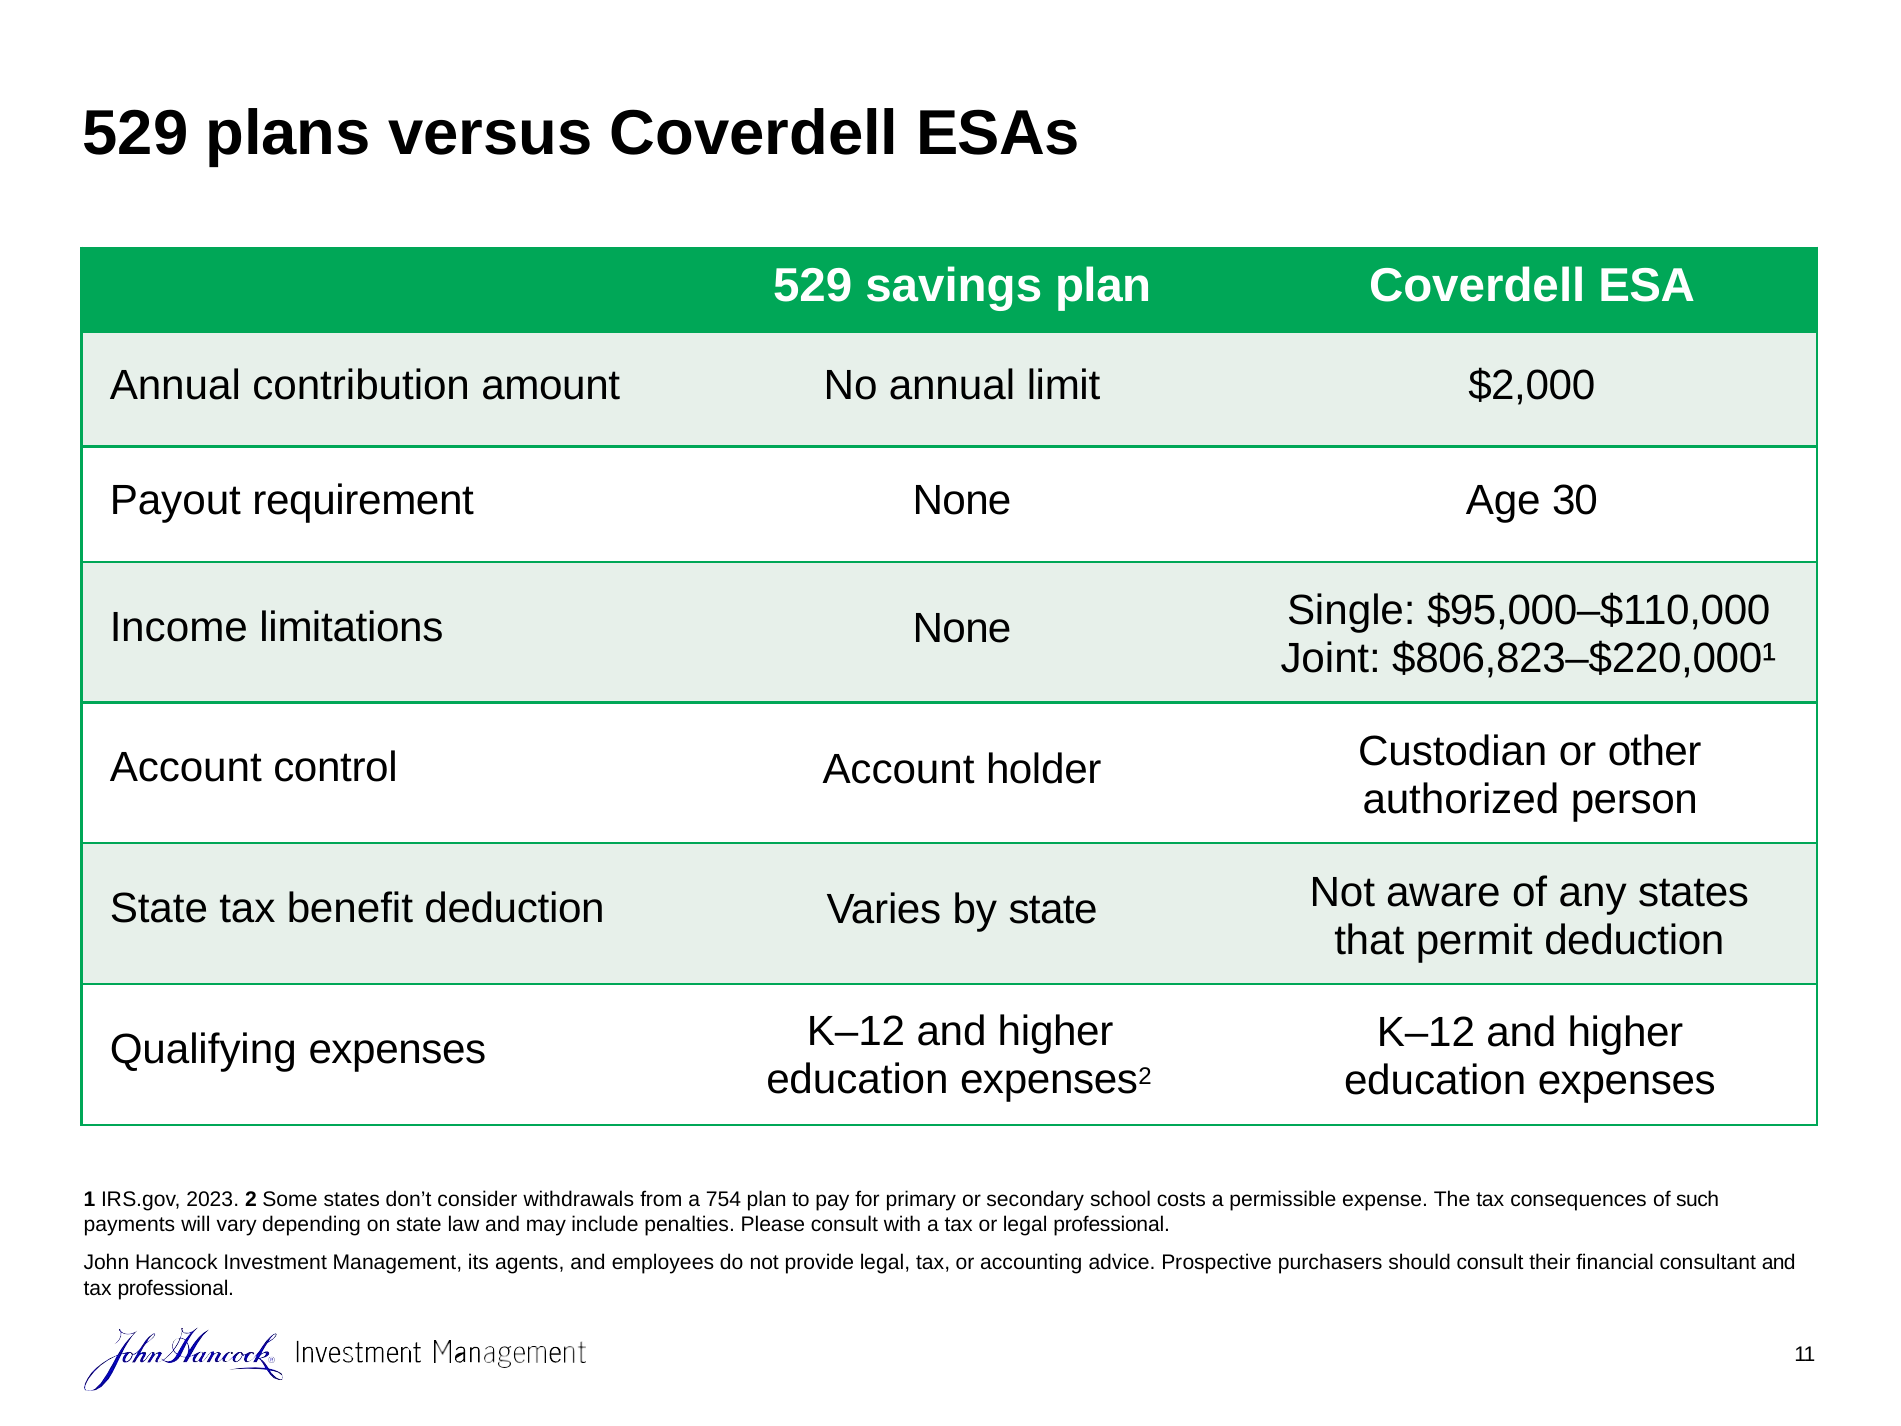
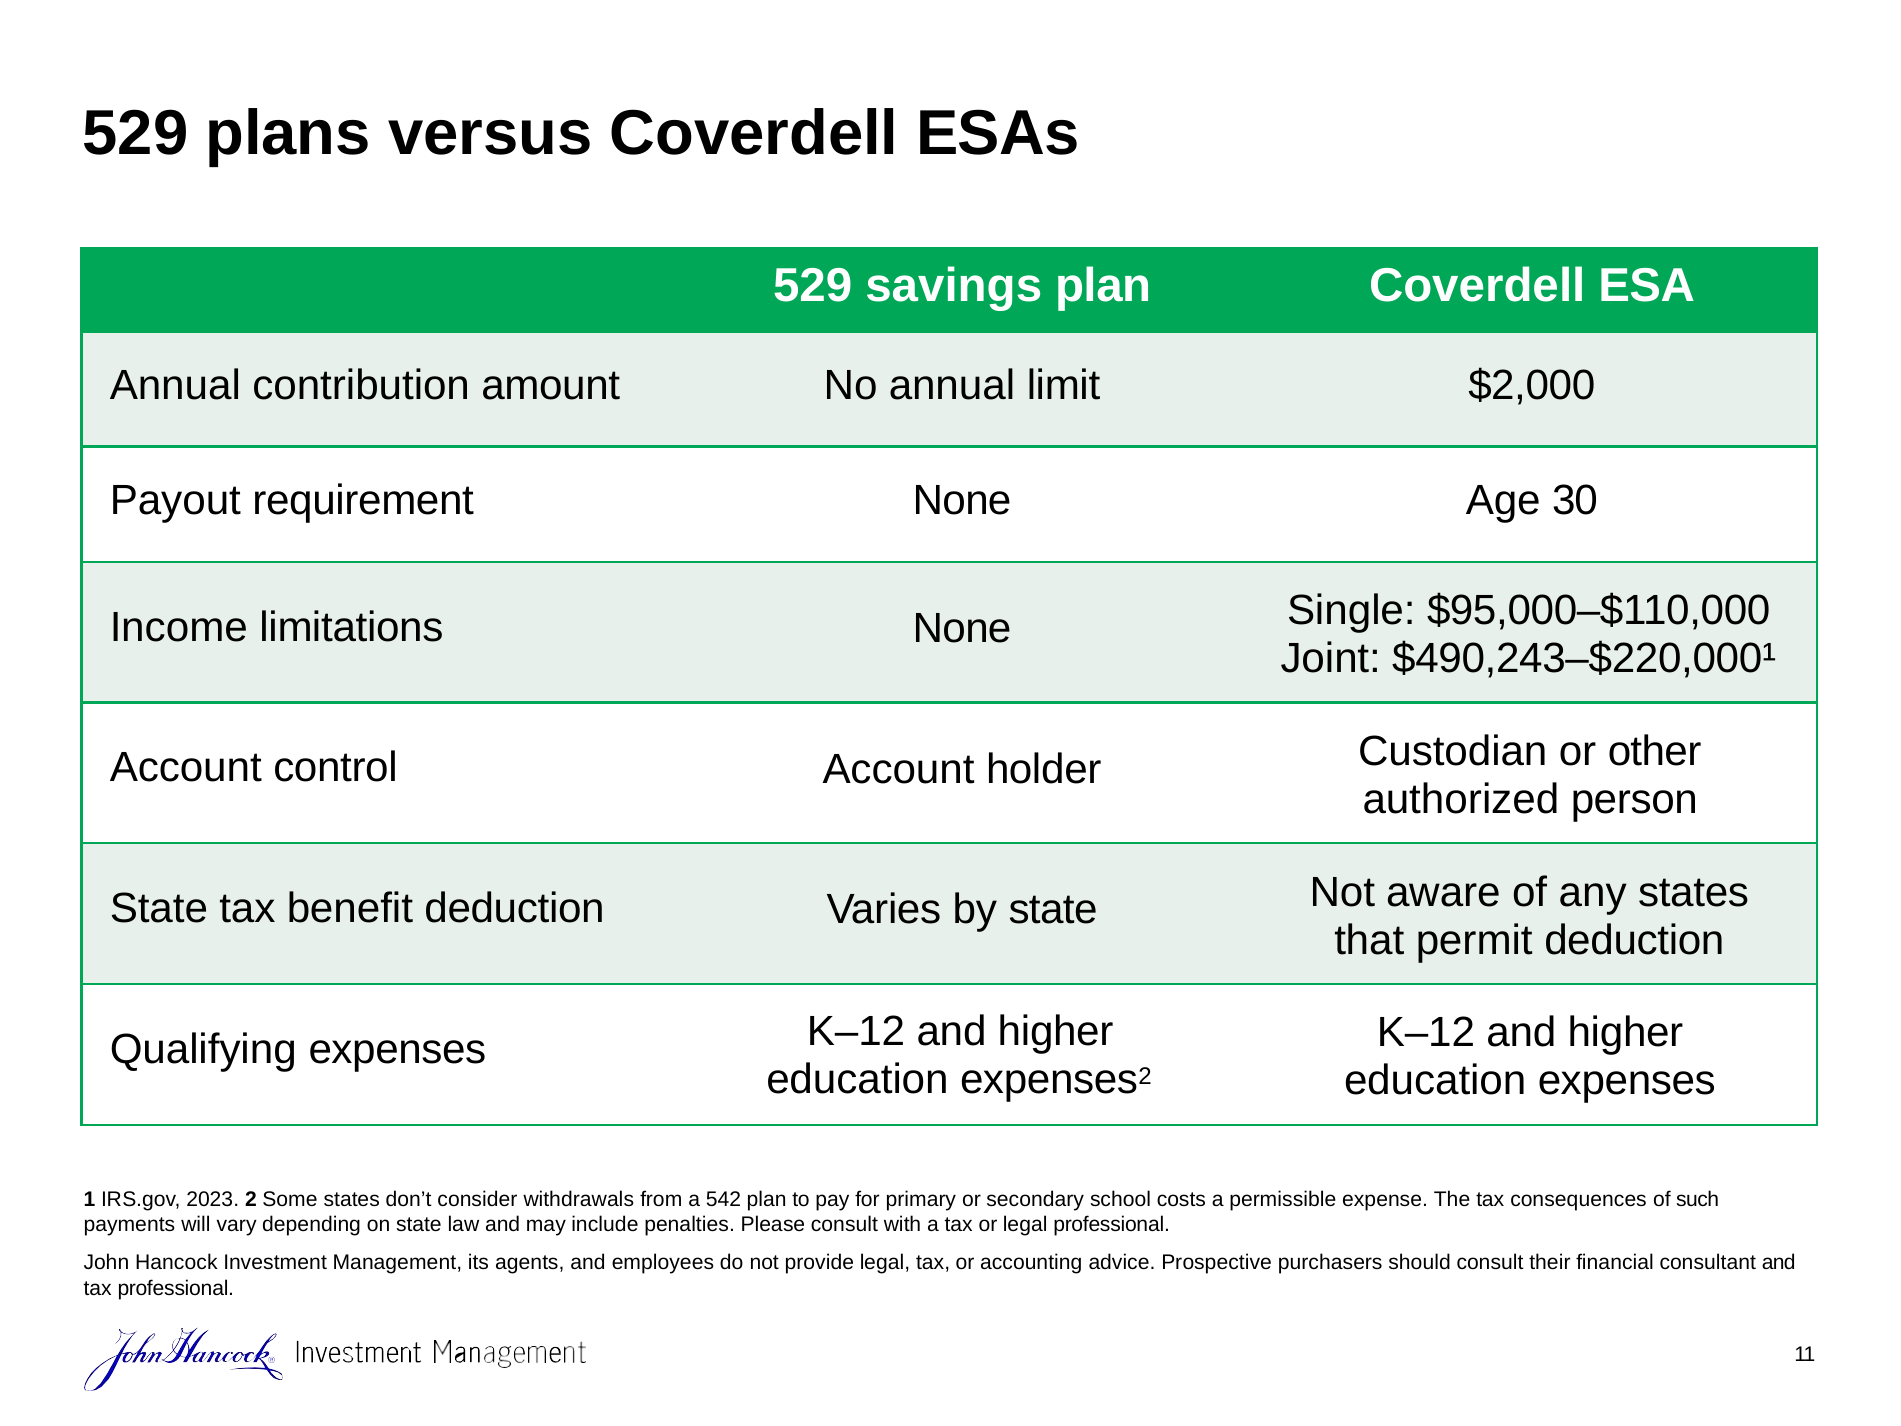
$806,823–$220,000¹: $806,823–$220,000¹ -> $490,243–$220,000¹
754: 754 -> 542
